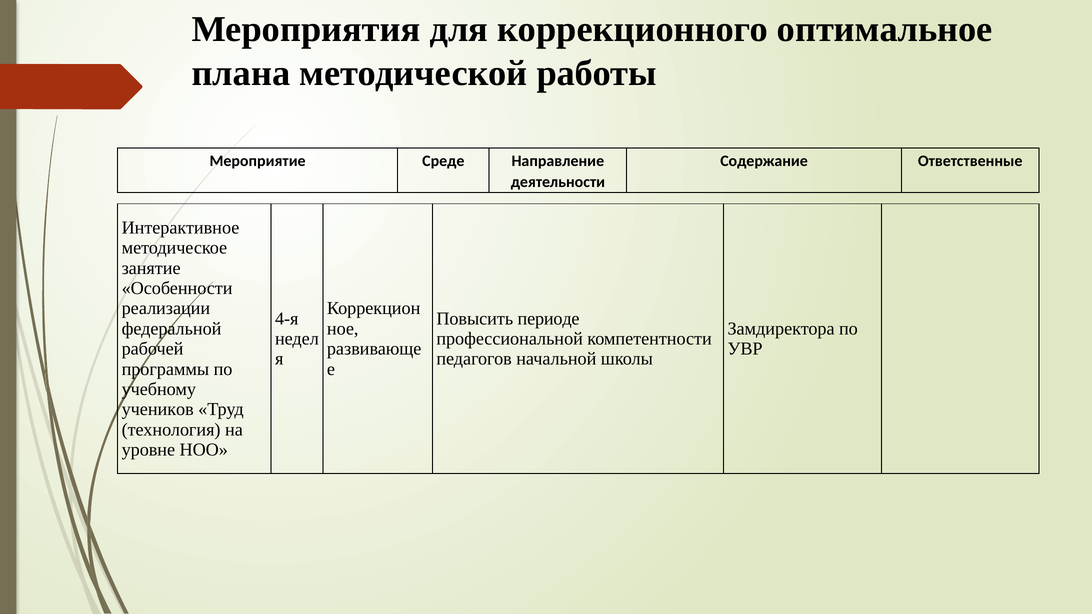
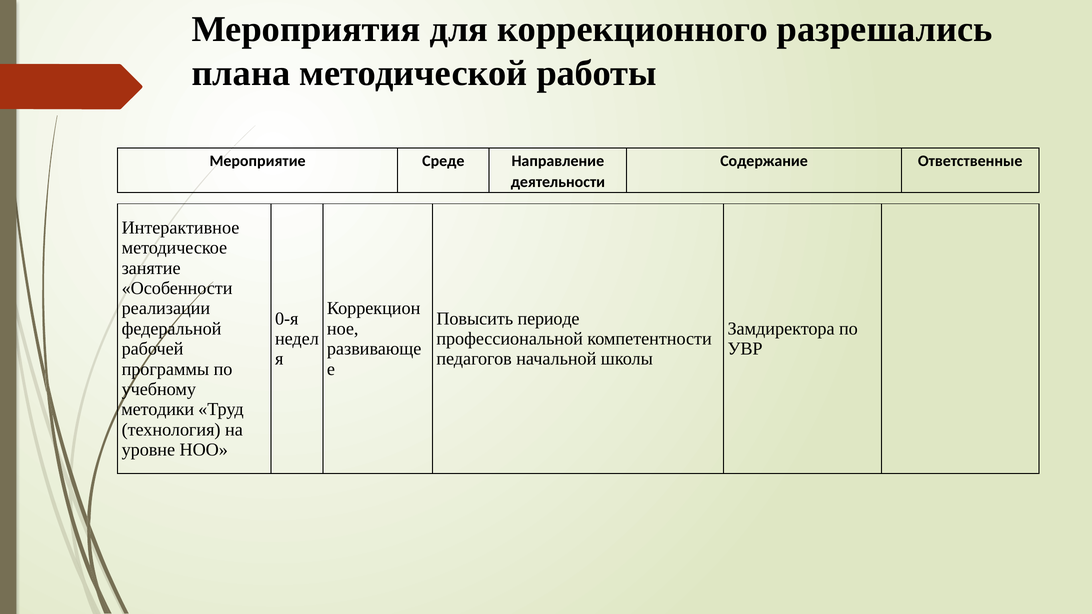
оптимальное: оптимальное -> разрешались
4-я: 4-я -> 0-я
учеников: учеников -> методики
